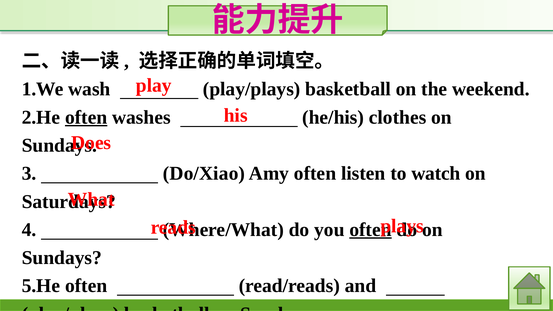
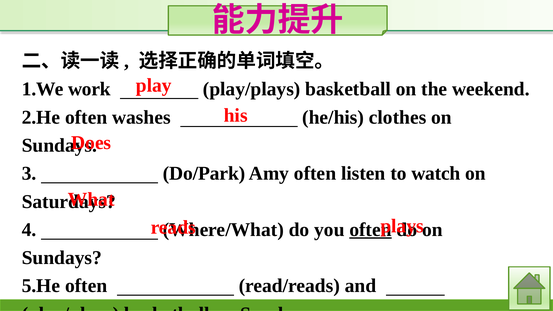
wash: wash -> work
often at (86, 117) underline: present -> none
Do/Xiao: Do/Xiao -> Do/Park
